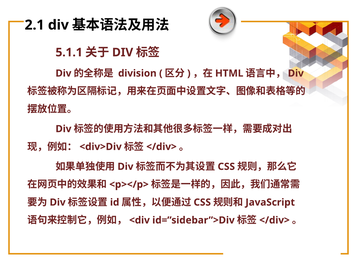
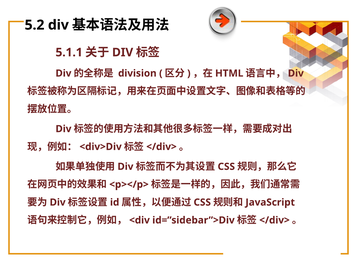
2.1: 2.1 -> 5.2
